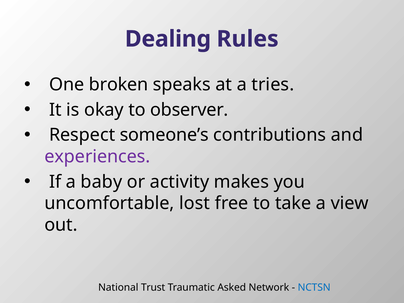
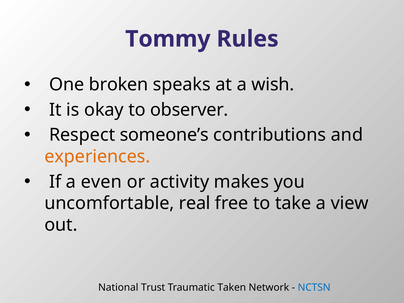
Dealing: Dealing -> Tommy
tries: tries -> wish
experiences colour: purple -> orange
baby: baby -> even
lost: lost -> real
Asked: Asked -> Taken
